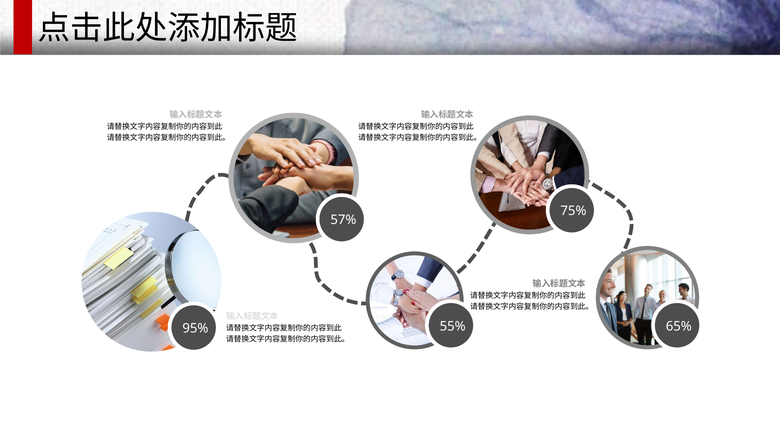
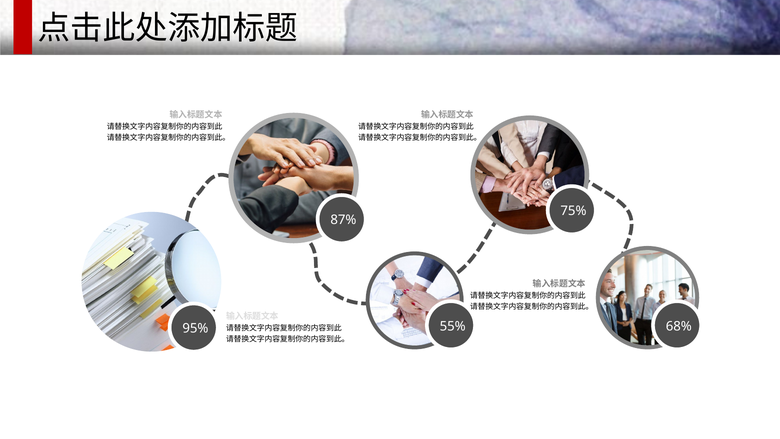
57%: 57% -> 87%
65%: 65% -> 68%
